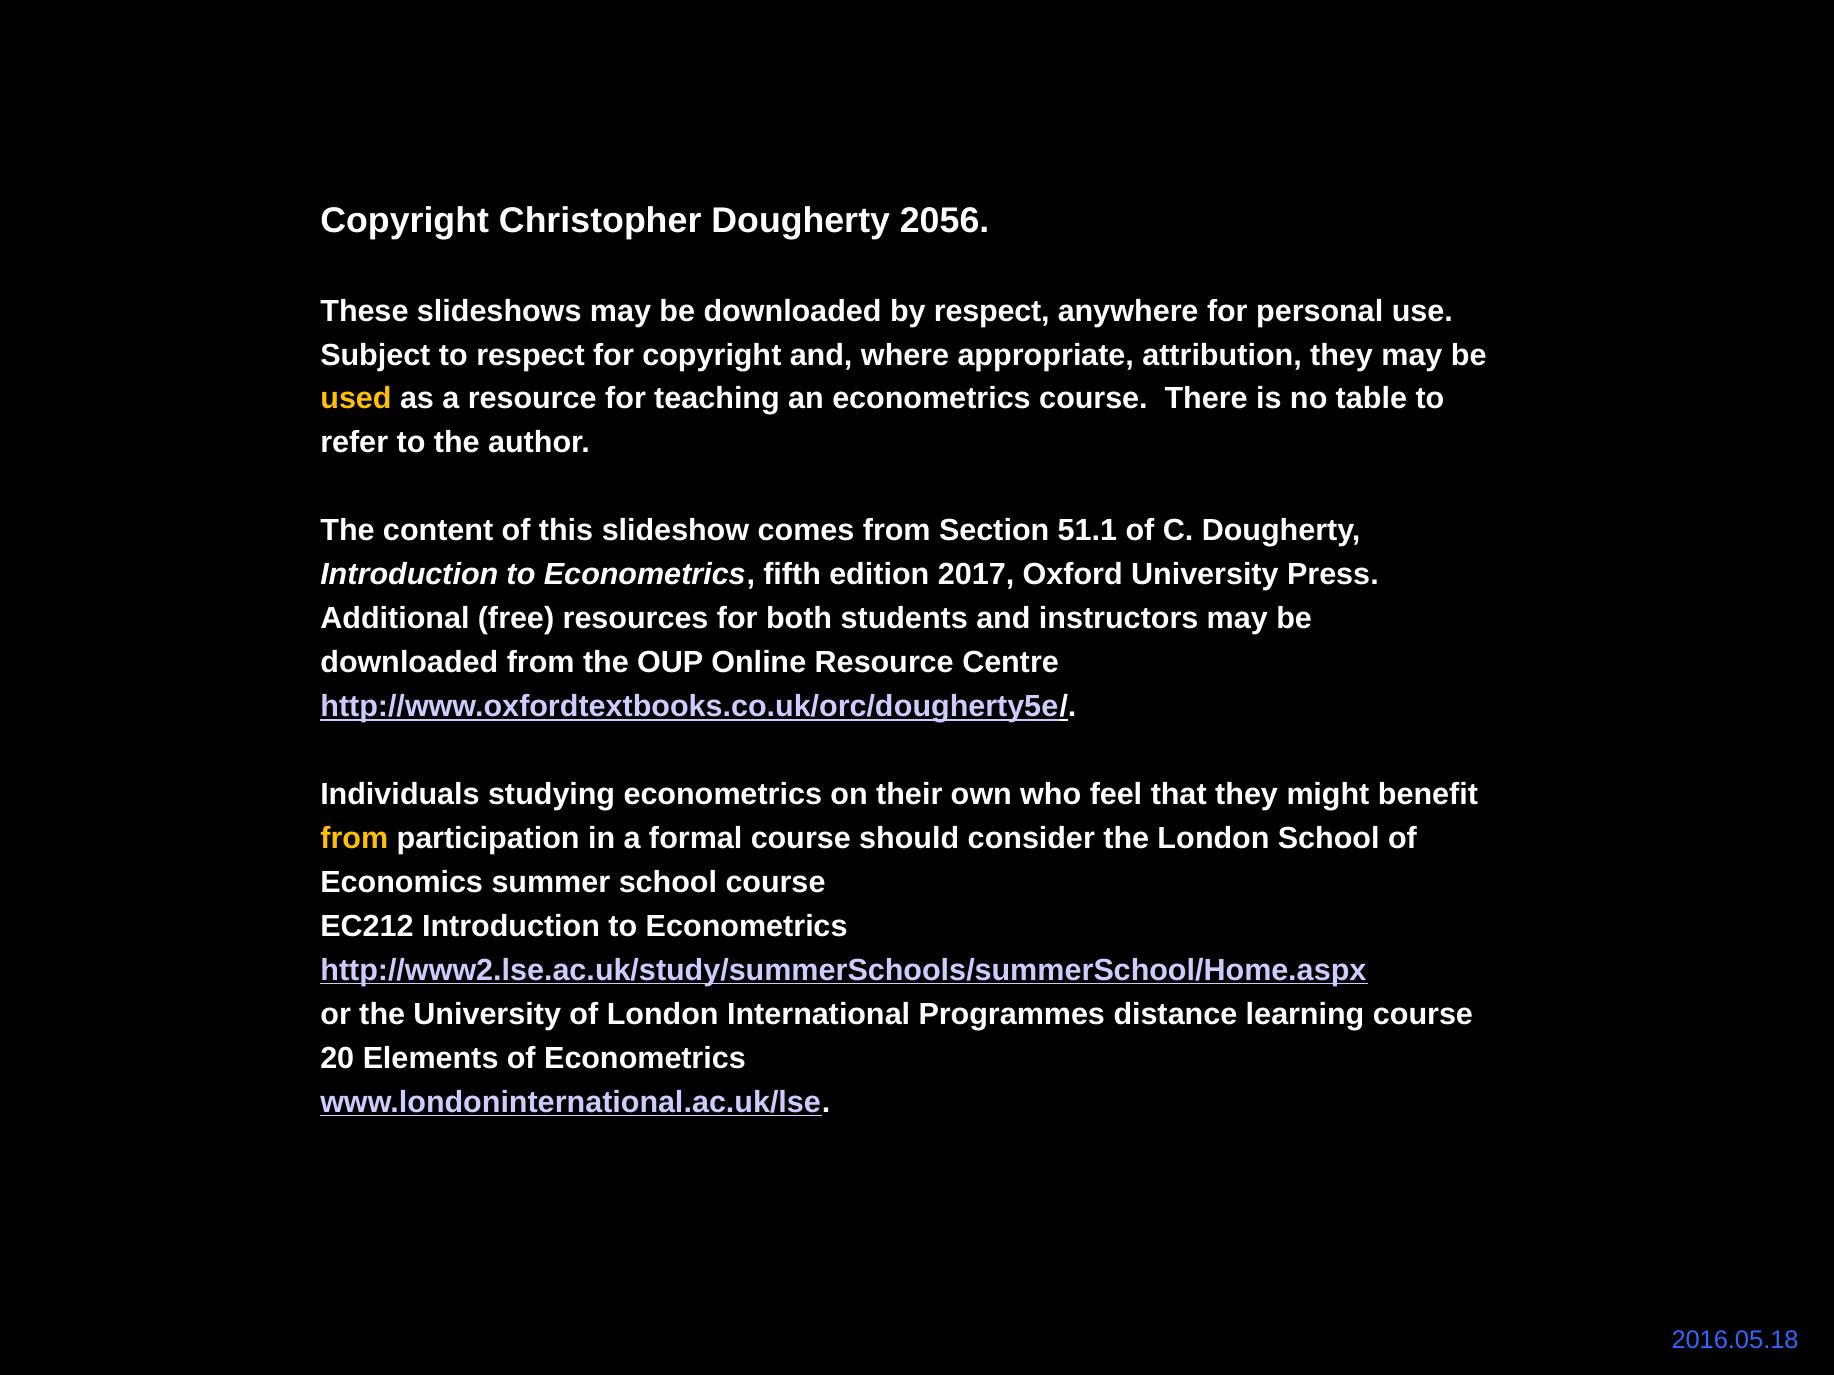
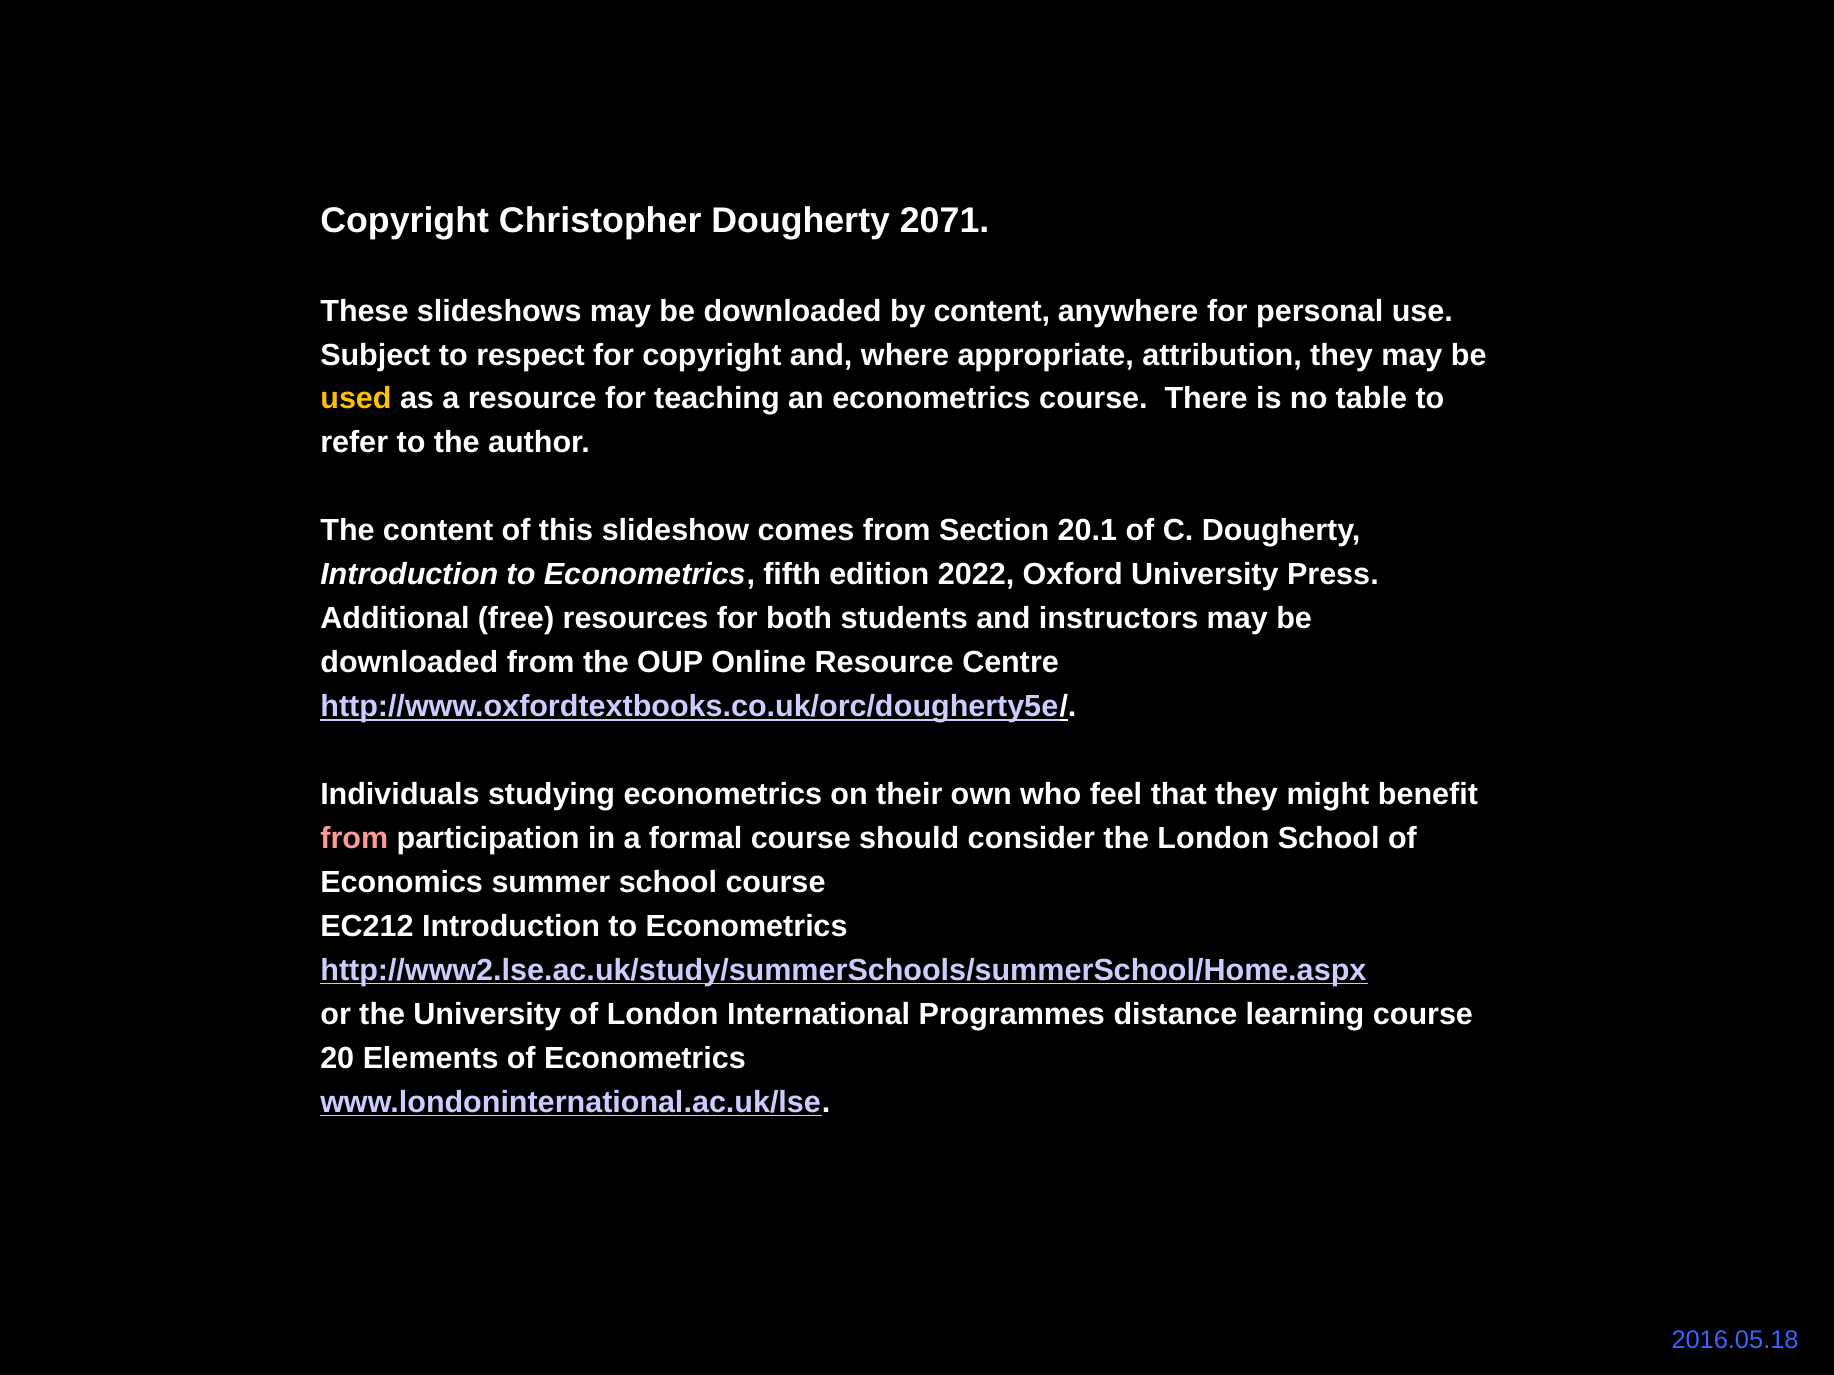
2056: 2056 -> 2071
by respect: respect -> content
51.1: 51.1 -> 20.1
2017: 2017 -> 2022
from at (354, 839) colour: yellow -> pink
